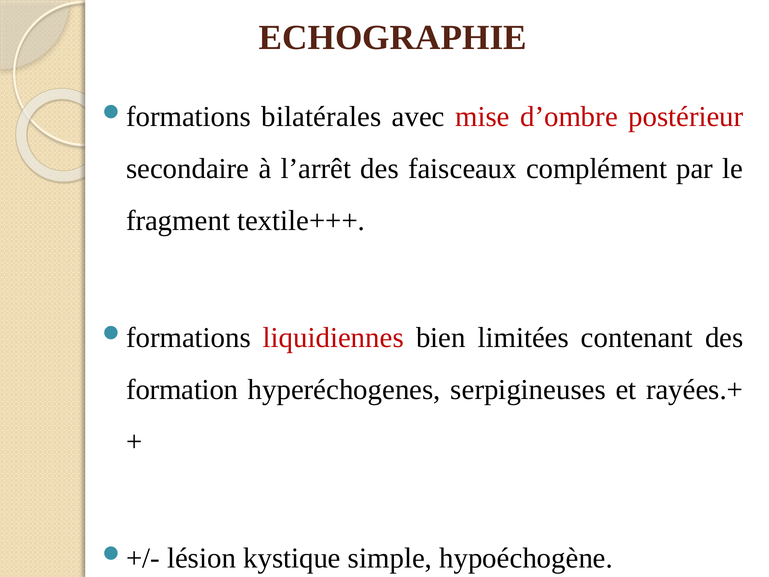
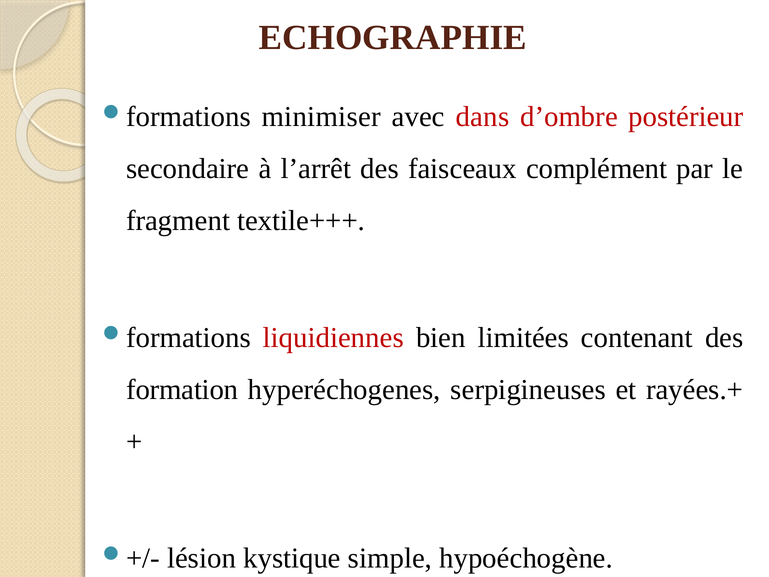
bilatérales: bilatérales -> minimiser
mise: mise -> dans
